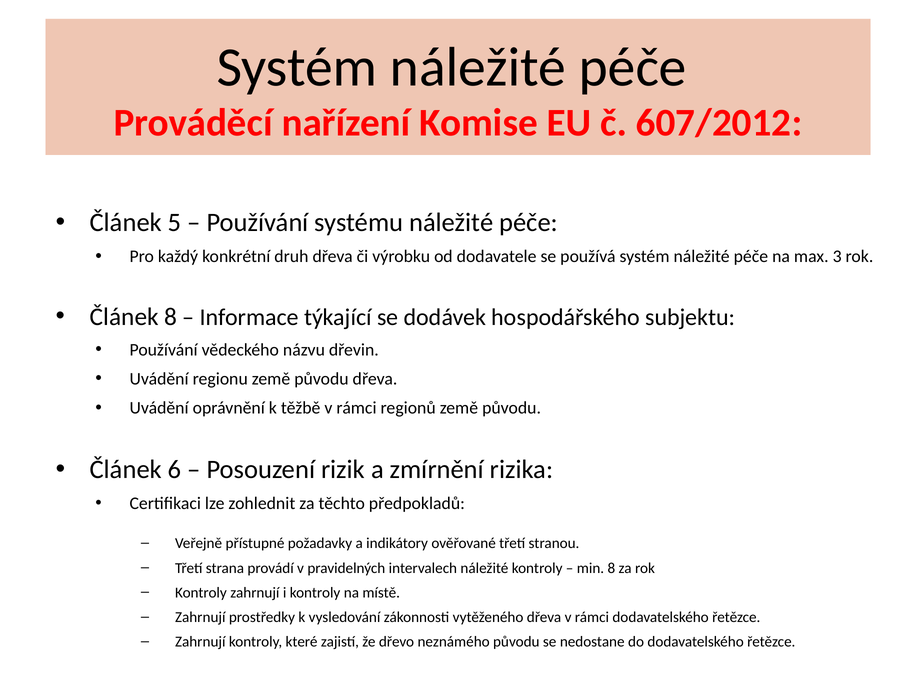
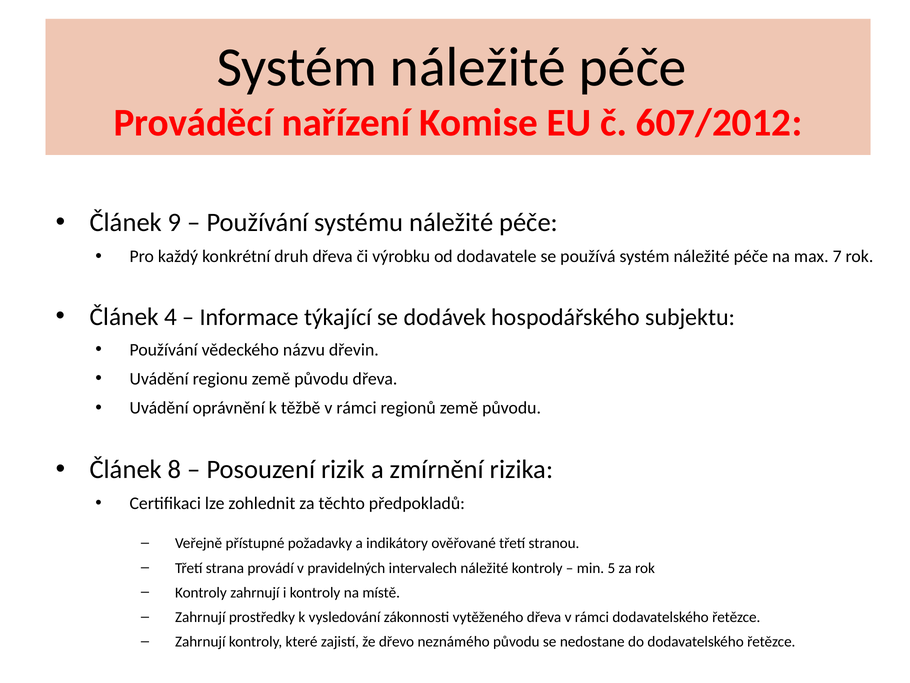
5: 5 -> 9
3: 3 -> 7
Článek 8: 8 -> 4
6: 6 -> 8
min 8: 8 -> 5
